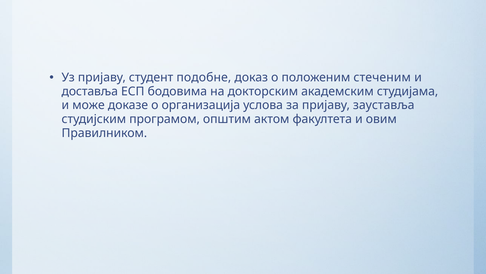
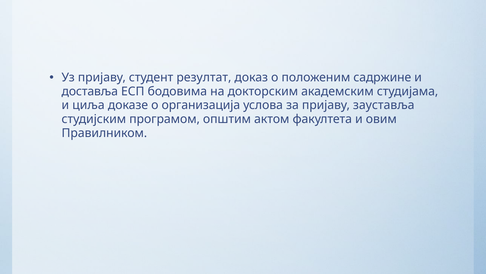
подобне: подобне -> резултат
стеченим: стеченим -> садржине
може: може -> циља
